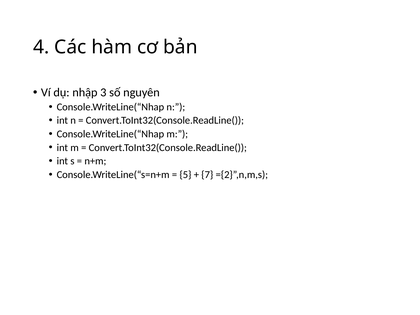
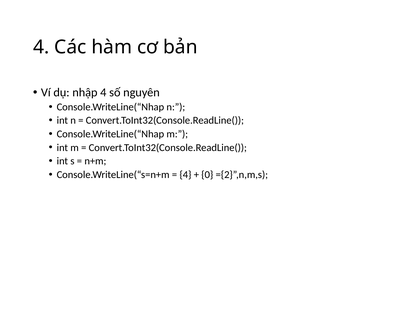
nhập 3: 3 -> 4
5 at (185, 175): 5 -> 4
7: 7 -> 0
